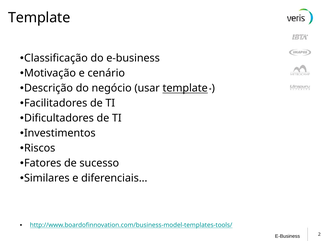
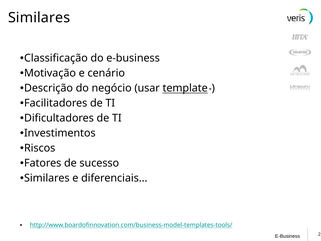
Template at (39, 18): Template -> Similares
